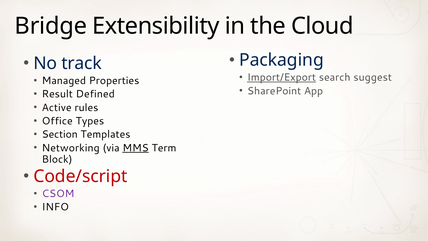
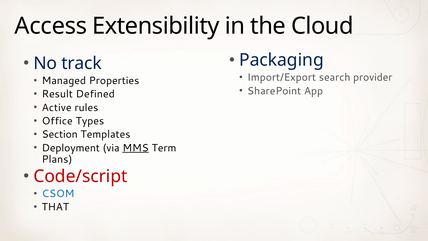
Bridge: Bridge -> Access
Import/Export underline: present -> none
suggest: suggest -> provider
Networking: Networking -> Deployment
Block: Block -> Plans
CSOM colour: purple -> blue
INFO: INFO -> THAT
